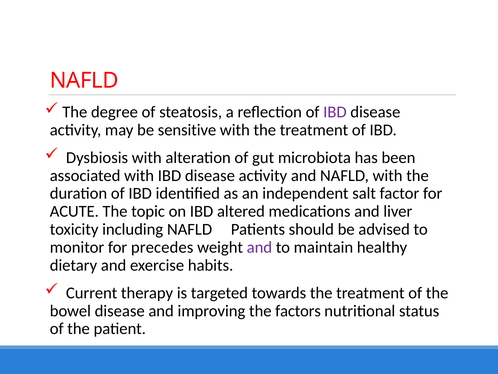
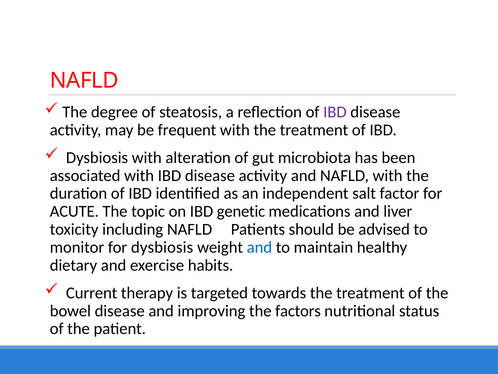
sensitive: sensitive -> frequent
altered: altered -> genetic
for precedes: precedes -> dysbiosis
and at (259, 247) colour: purple -> blue
